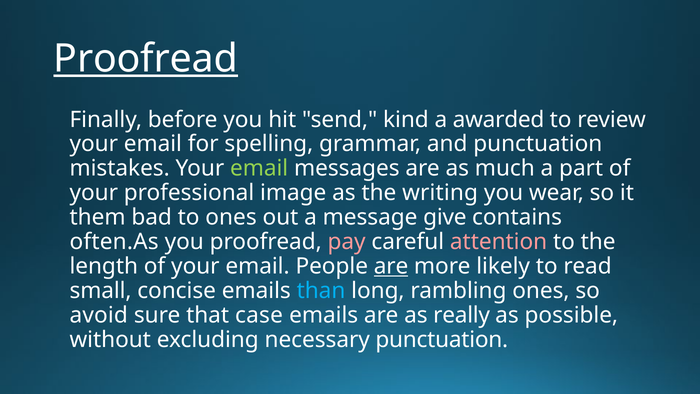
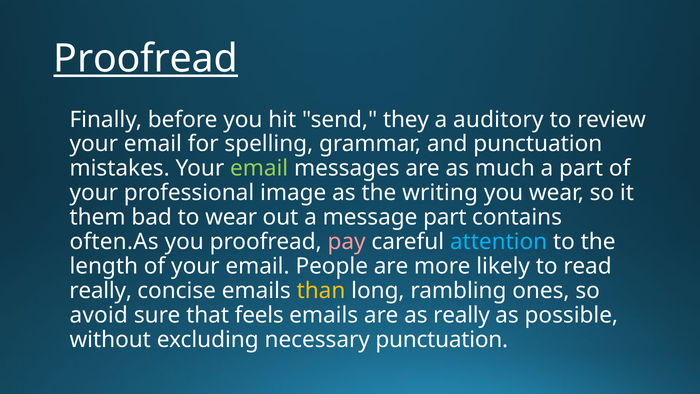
kind: kind -> they
awarded: awarded -> auditory
to ones: ones -> wear
message give: give -> part
attention colour: pink -> light blue
are at (391, 266) underline: present -> none
small at (101, 291): small -> really
than colour: light blue -> yellow
case: case -> feels
